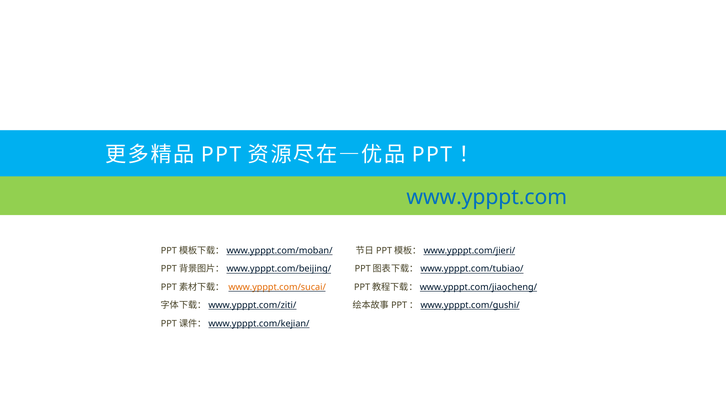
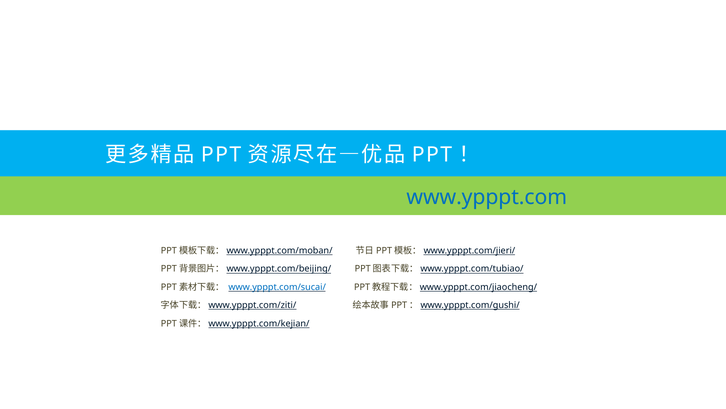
www.ypppt.com/sucai/ colour: orange -> blue
